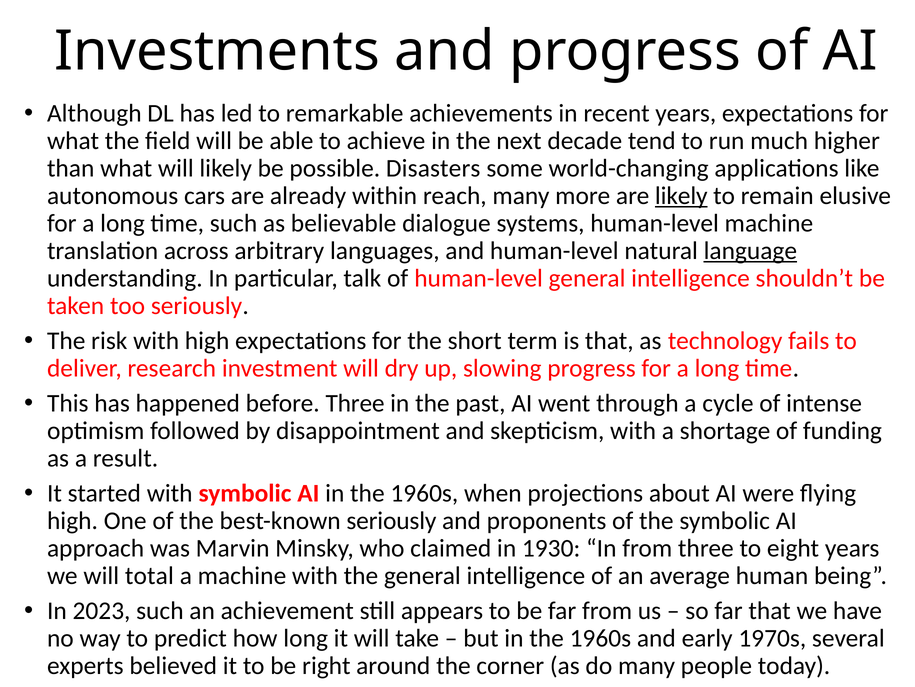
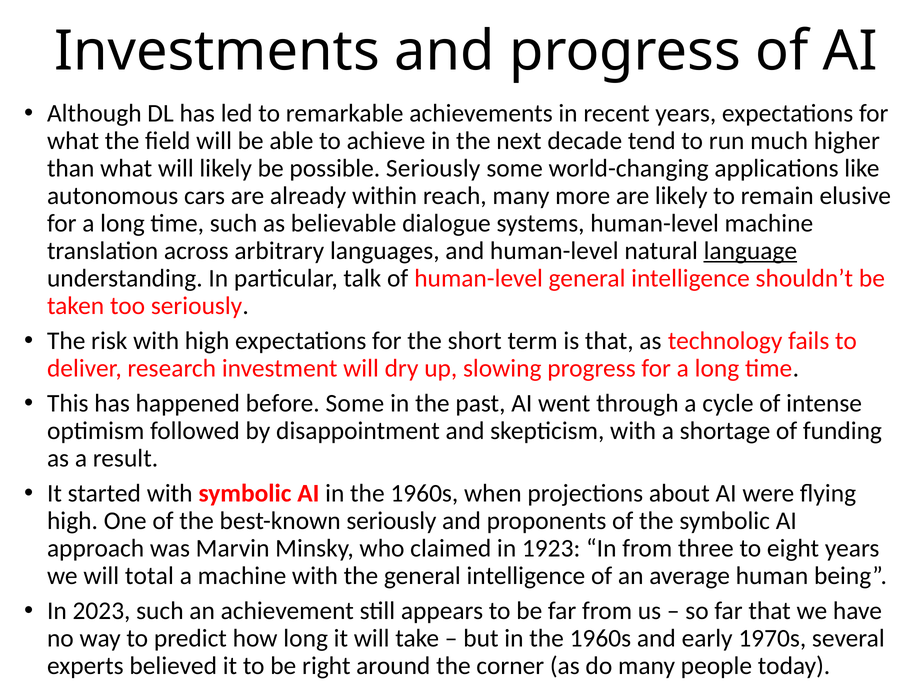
possible Disasters: Disasters -> Seriously
likely at (681, 196) underline: present -> none
before Three: Three -> Some
1930: 1930 -> 1923
